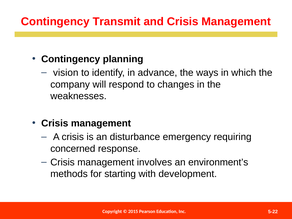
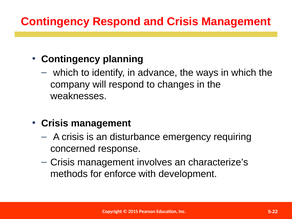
Contingency Transmit: Transmit -> Respond
vision at (66, 73): vision -> which
environment’s: environment’s -> characterize’s
starting: starting -> enforce
